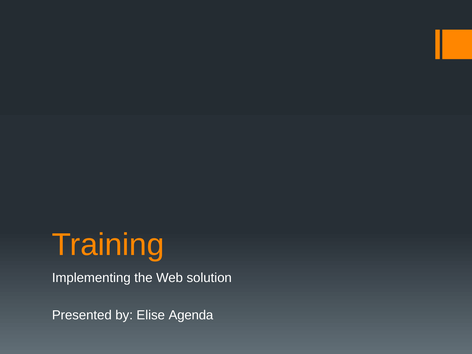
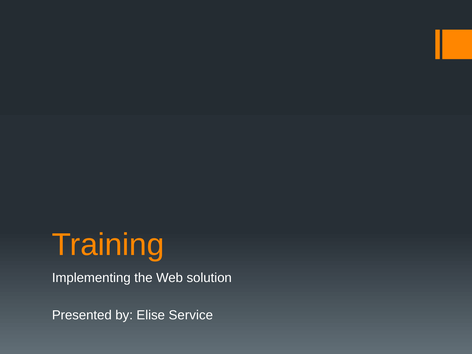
Agenda: Agenda -> Service
